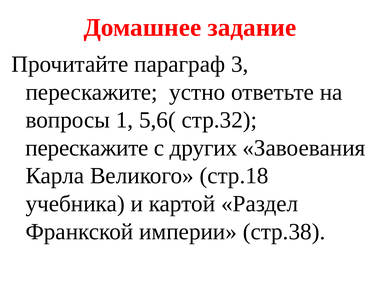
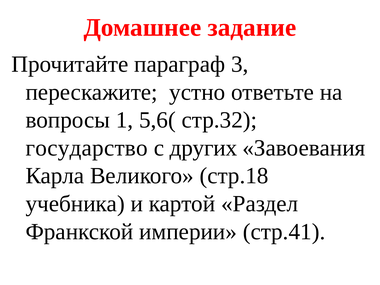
перескажите at (87, 148): перескажите -> государство
стр.38: стр.38 -> стр.41
